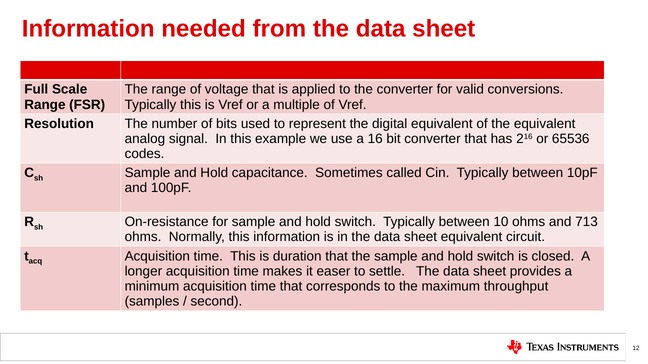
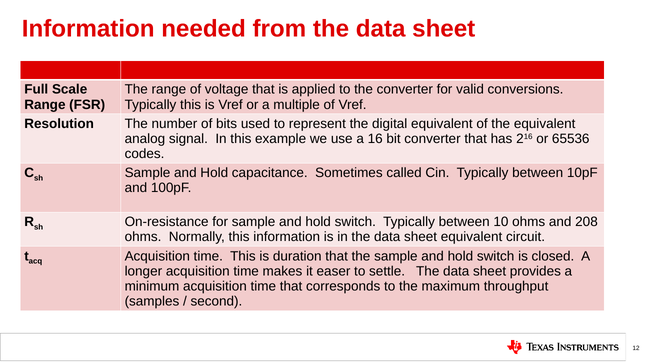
713: 713 -> 208
